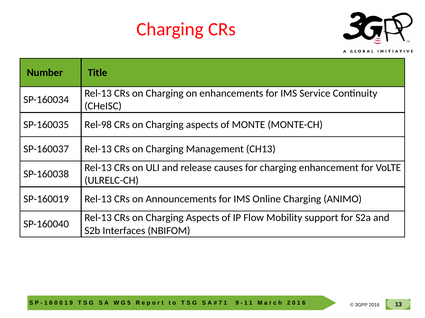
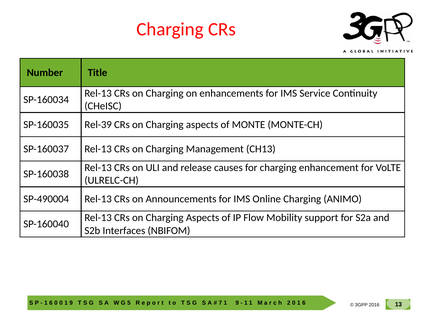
Rel-98: Rel-98 -> Rel-39
SP-160019: SP-160019 -> SP-490004
